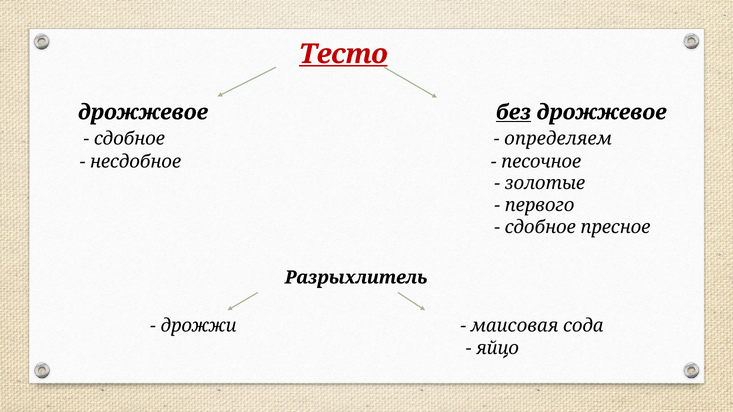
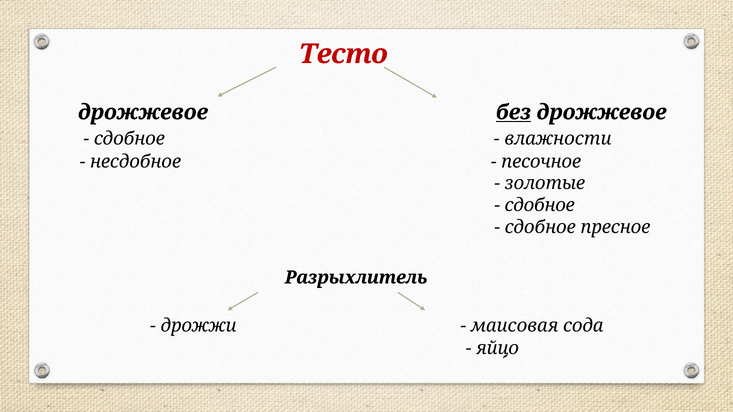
Тесто underline: present -> none
определяем: определяем -> влажности
первого at (540, 206): первого -> сдобное
